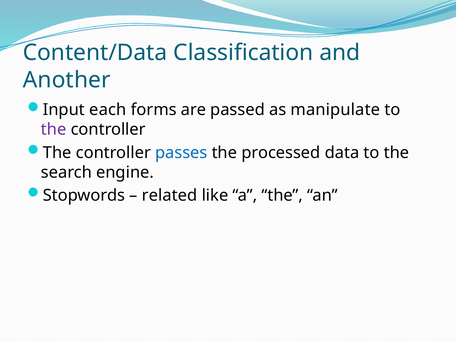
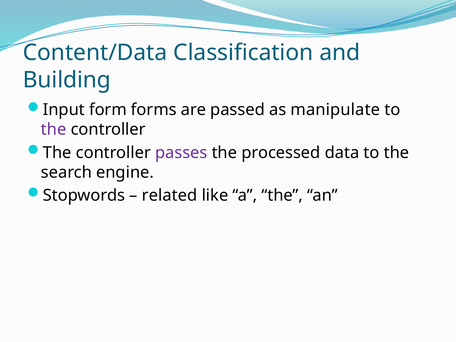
Another: Another -> Building
each: each -> form
passes colour: blue -> purple
